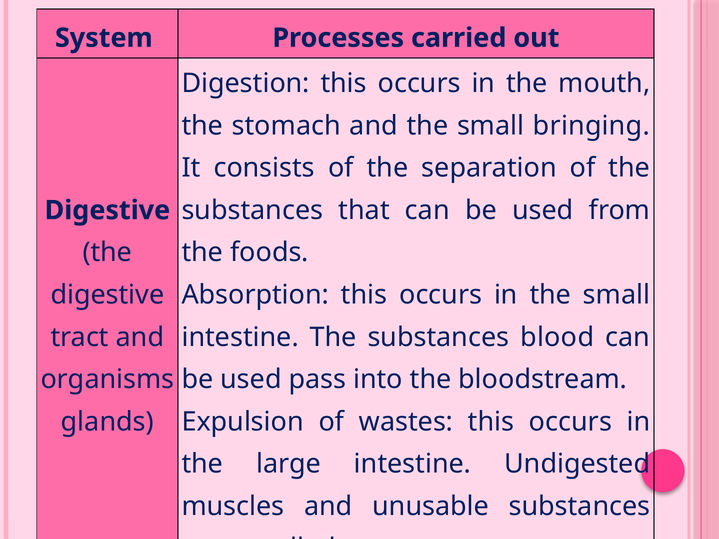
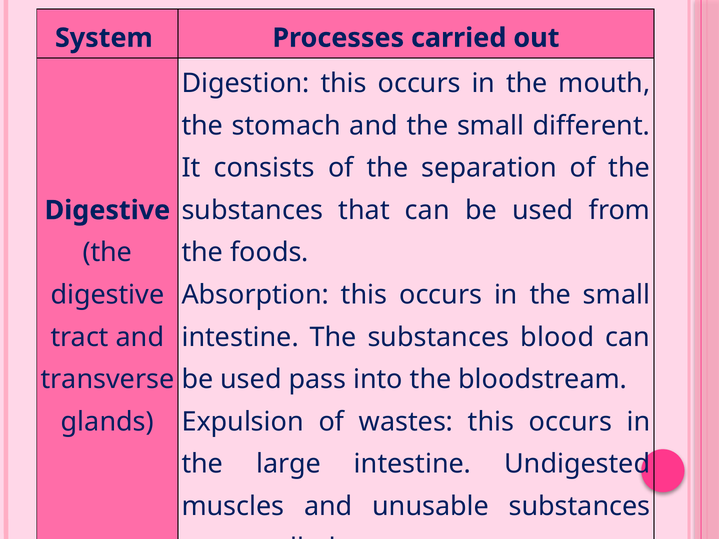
bringing: bringing -> different
organisms: organisms -> transverse
